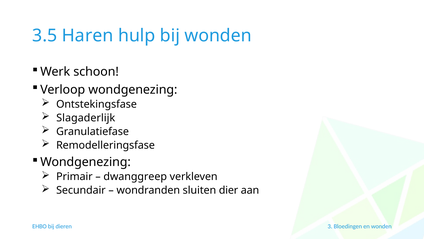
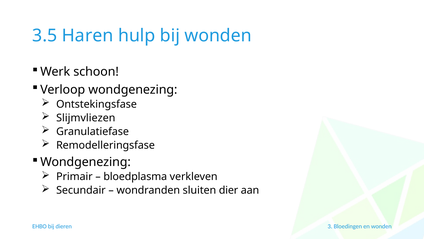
Slagaderlijk: Slagaderlijk -> Slijmvliezen
dwanggreep: dwanggreep -> bloedplasma
